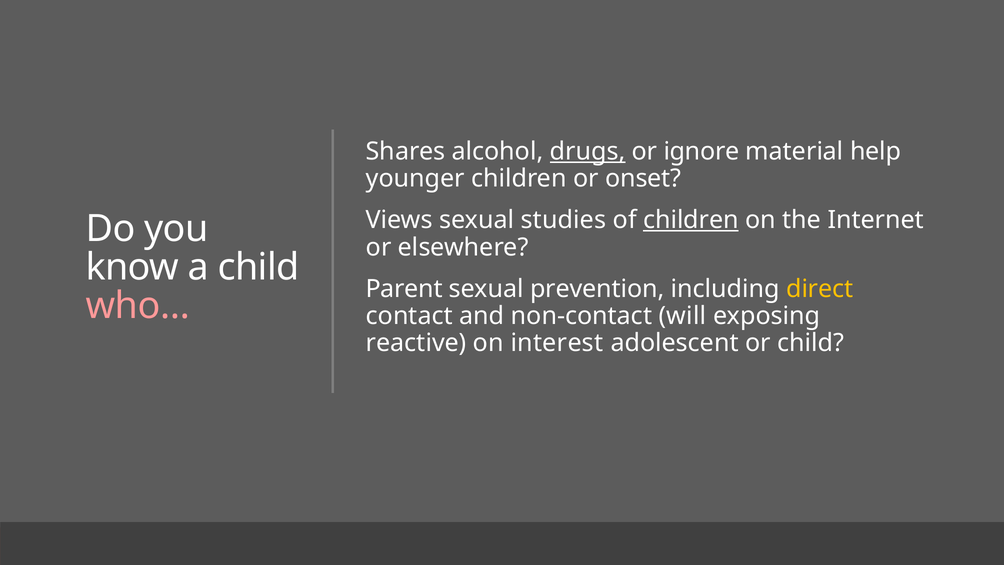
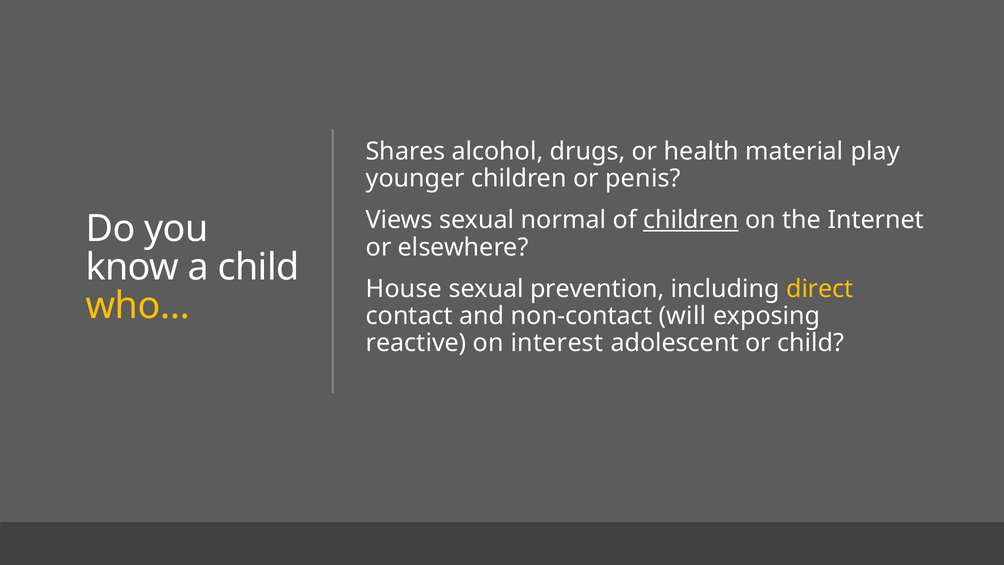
drugs underline: present -> none
ignore: ignore -> health
help: help -> play
onset: onset -> penis
studies: studies -> normal
Parent: Parent -> House
who… colour: pink -> yellow
